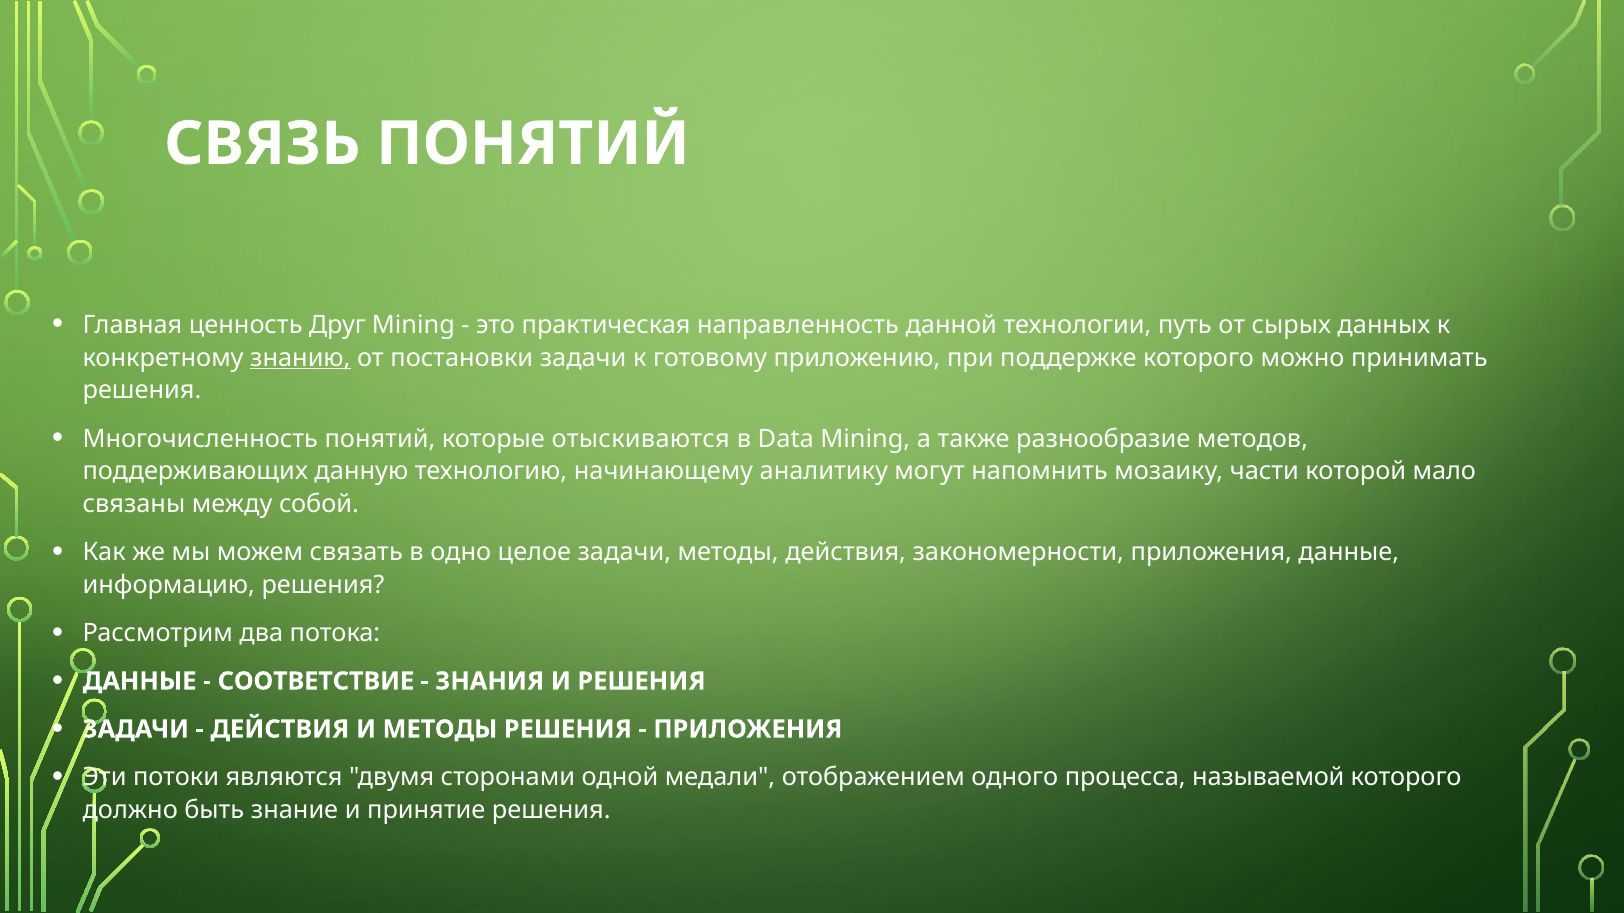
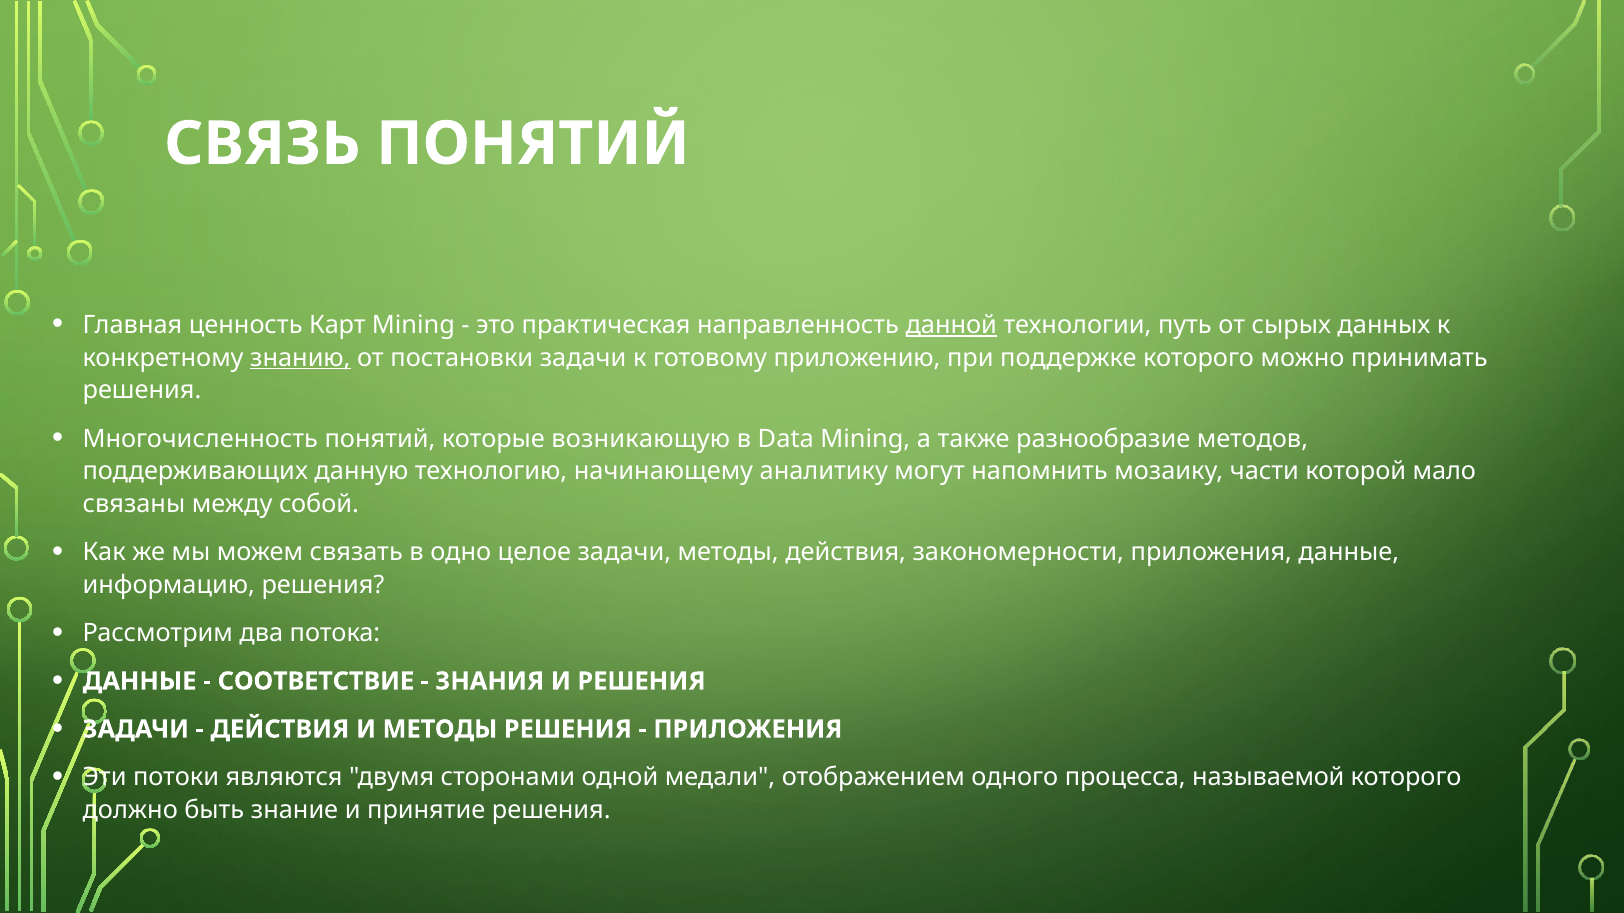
Друг: Друг -> Карт
данной underline: none -> present
отыскиваются: отыскиваются -> возникающую
